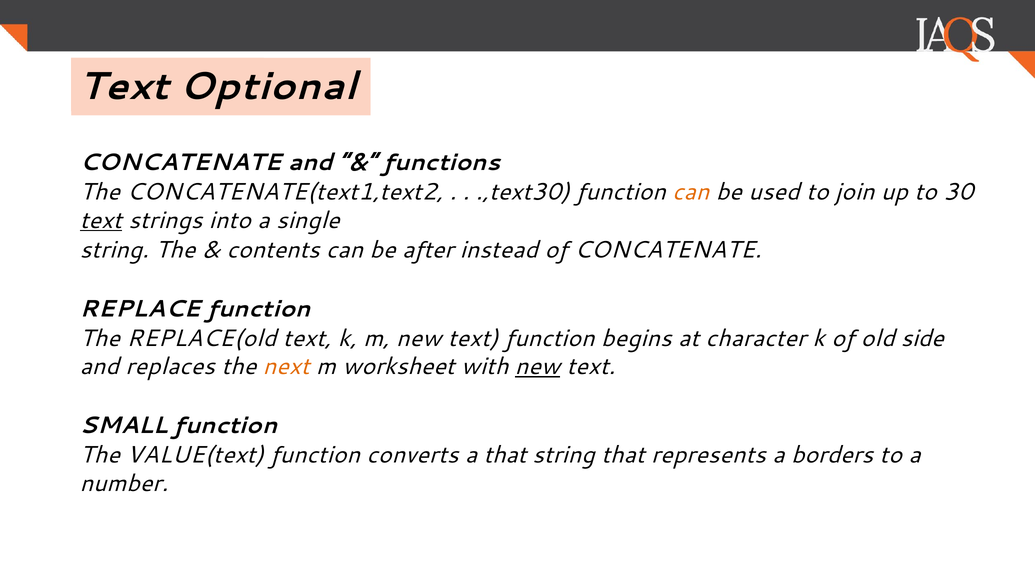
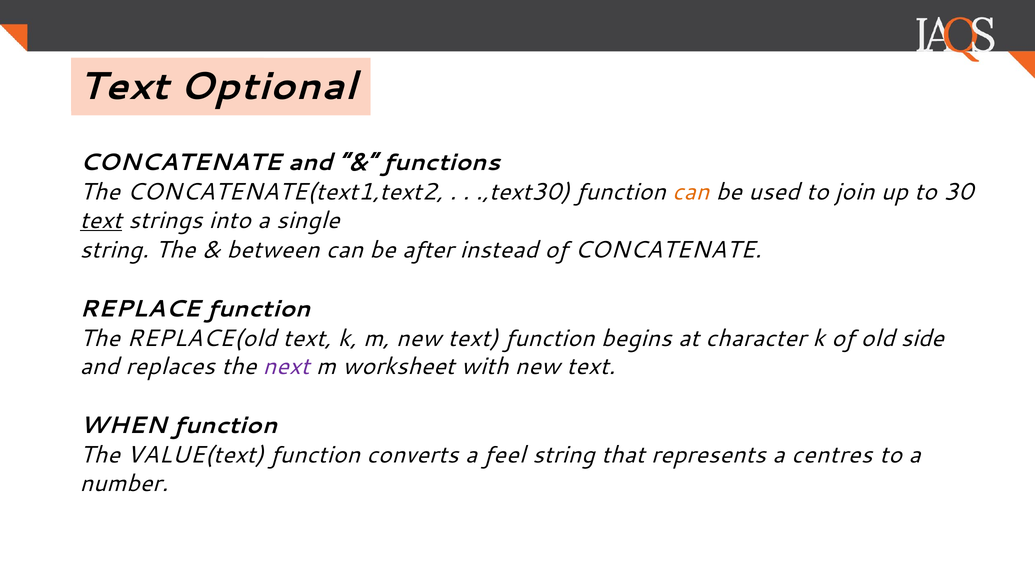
contents: contents -> between
next colour: orange -> purple
new at (538, 367) underline: present -> none
SMALL: SMALL -> WHEN
a that: that -> feel
borders: borders -> centres
